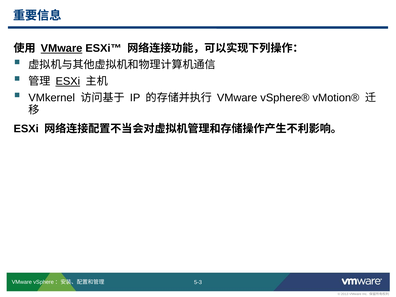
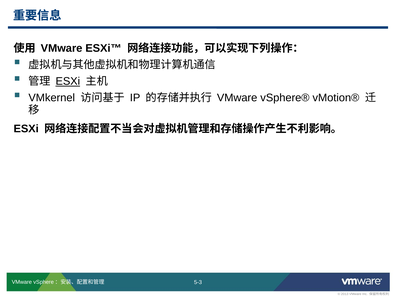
VMware at (62, 48) underline: present -> none
